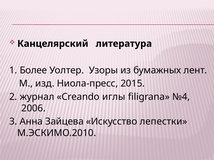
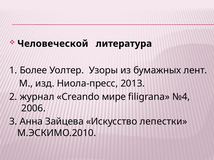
Канцелярский: Канцелярский -> Человеческой
2015: 2015 -> 2013
иглы: иглы -> мире
